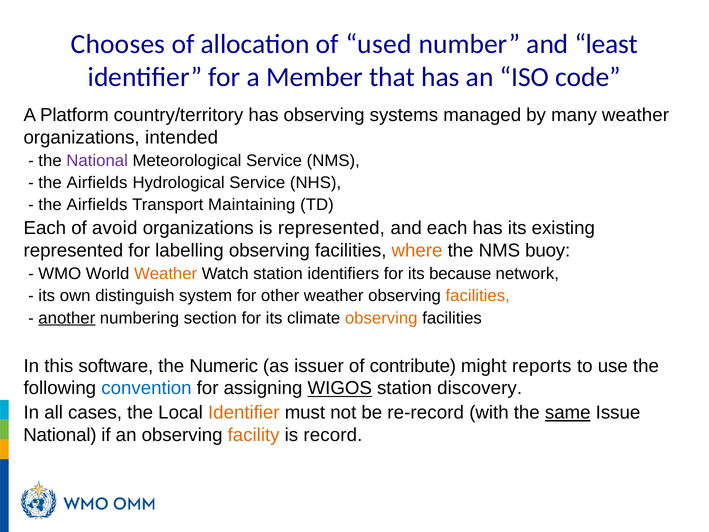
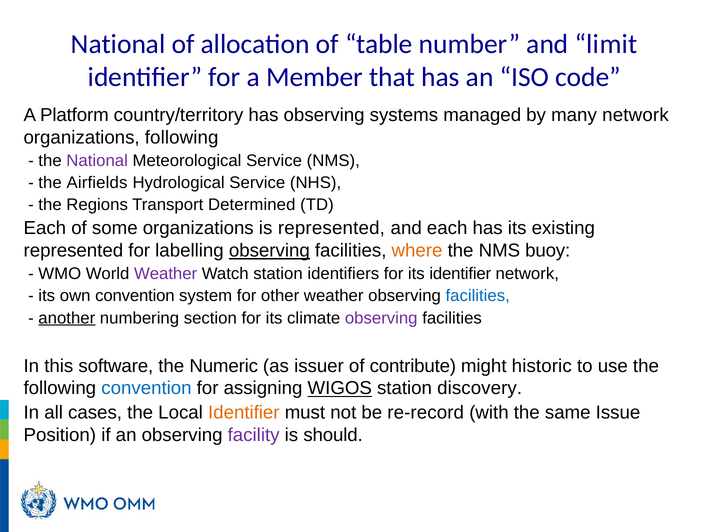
Chooses at (118, 44): Chooses -> National
used: used -> table
least: least -> limit
many weather: weather -> network
organizations intended: intended -> following
Airfields at (97, 205): Airfields -> Regions
Maintaining: Maintaining -> Determined
avoid: avoid -> some
observing at (269, 251) underline: none -> present
Weather at (166, 274) colour: orange -> purple
its because: because -> identifier
own distinguish: distinguish -> convention
facilities at (478, 296) colour: orange -> blue
observing at (381, 318) colour: orange -> purple
reports: reports -> historic
same underline: present -> none
National at (60, 435): National -> Position
facility colour: orange -> purple
record: record -> should
